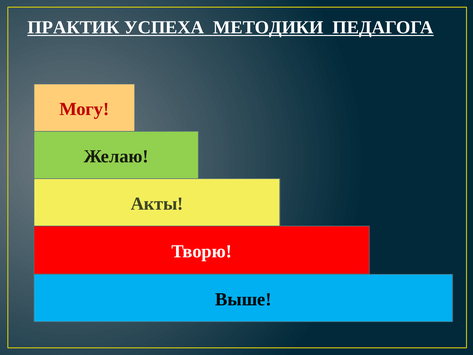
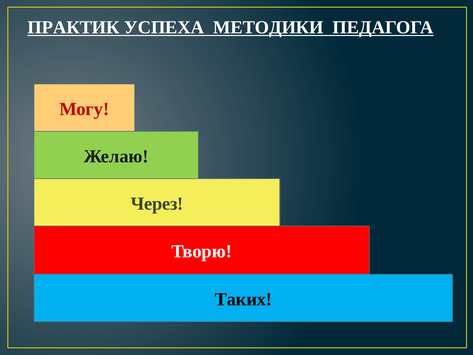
Акты: Акты -> Через
Выше: Выше -> Таких
